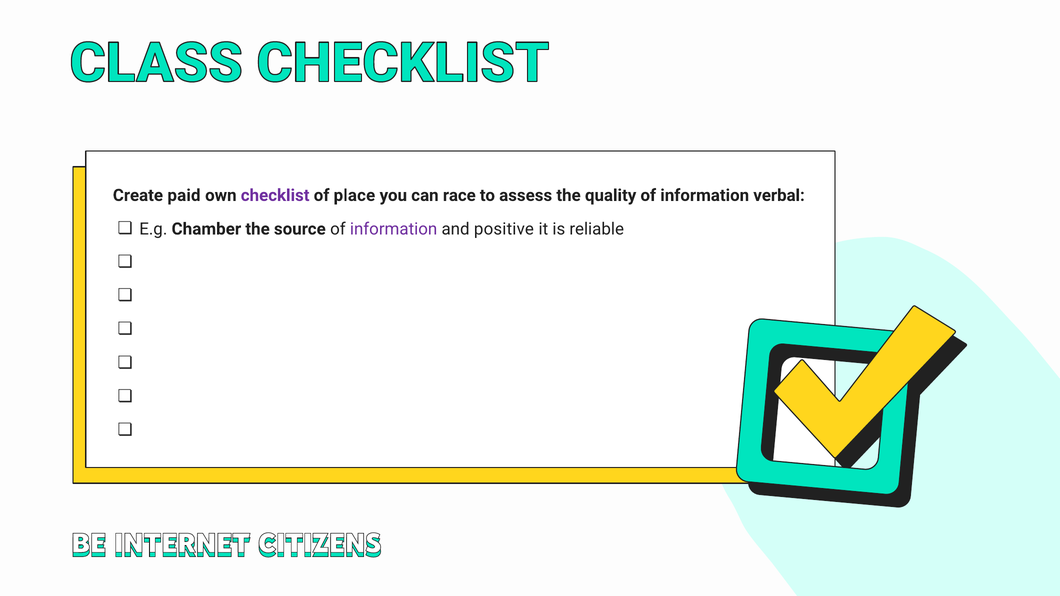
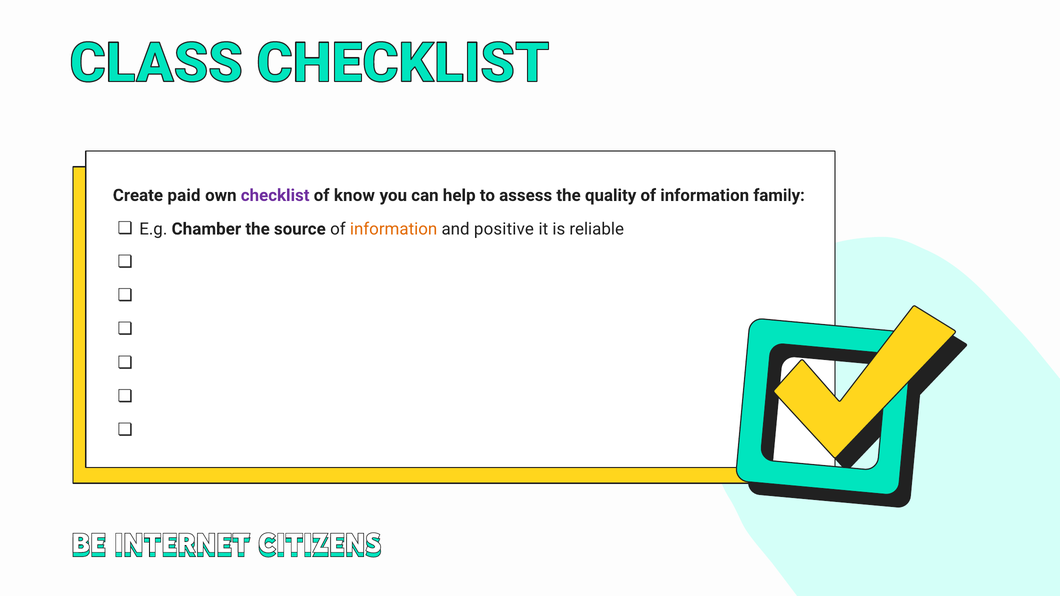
place: place -> know
race: race -> help
verbal: verbal -> family
information at (394, 229) colour: purple -> orange
